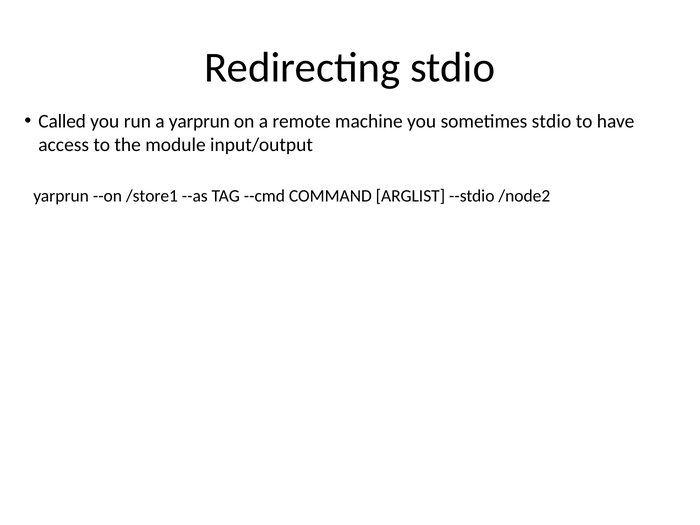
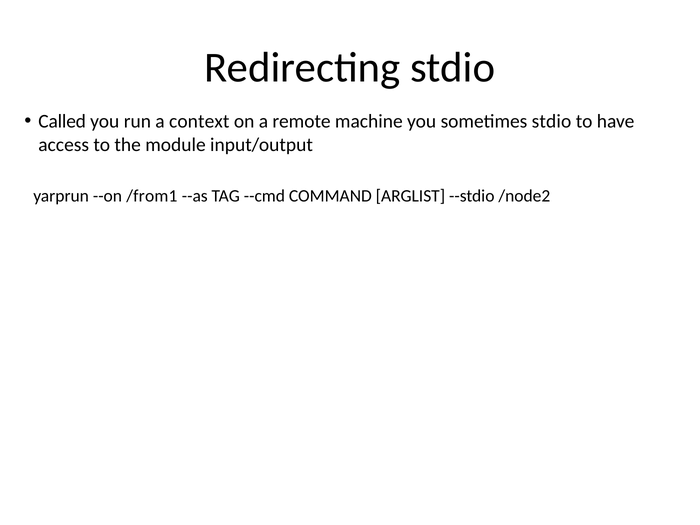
a yarprun: yarprun -> context
/store1: /store1 -> /from1
